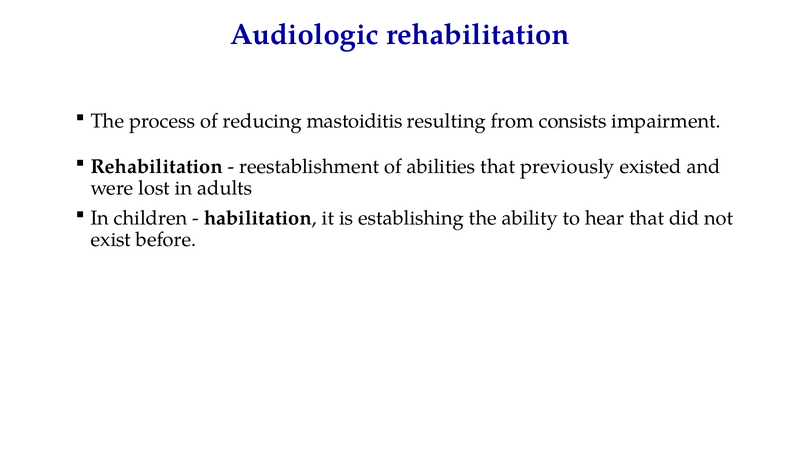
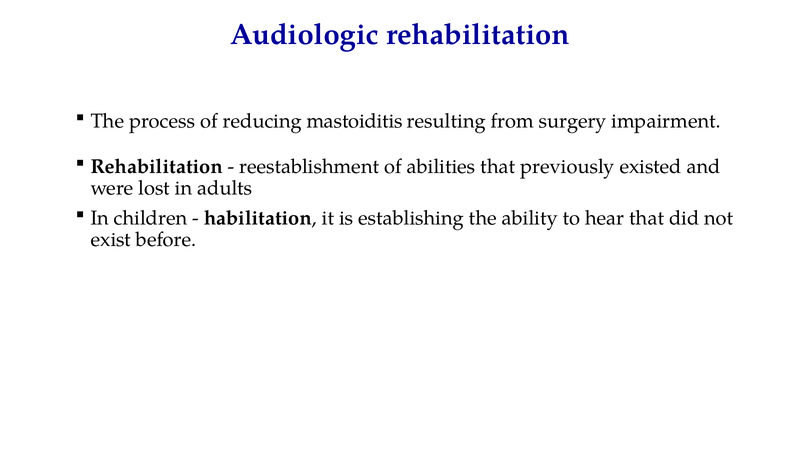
consists: consists -> surgery
